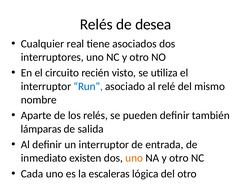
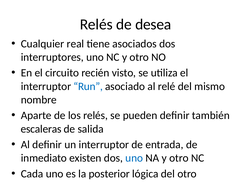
lámparas: lámparas -> escaleras
uno at (134, 157) colour: orange -> blue
escaleras: escaleras -> posterior
